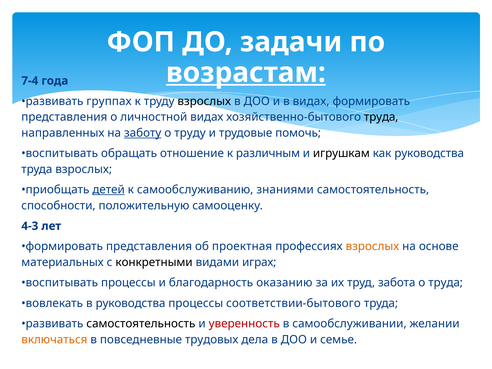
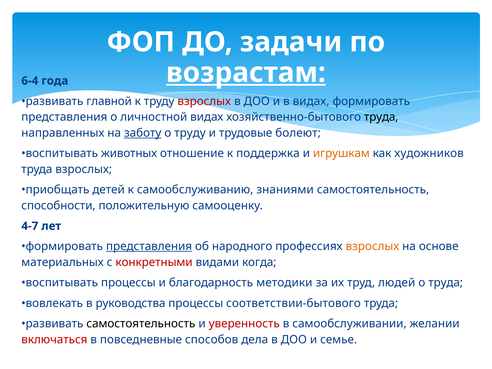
7-4: 7-4 -> 6-4
группах: группах -> главной
взрослых at (204, 101) colour: black -> red
помочь: помочь -> болеют
обращать: обращать -> животных
различным: различным -> поддержка
игрушкам colour: black -> orange
как руководства: руководства -> художников
детей underline: present -> none
4-3: 4-3 -> 4-7
представления at (149, 246) underline: none -> present
проектная: проектная -> народного
конкретными colour: black -> red
играх: играх -> когда
оказанию: оказанию -> методики
забота: забота -> людей
включаться colour: orange -> red
трудовых: трудовых -> способов
